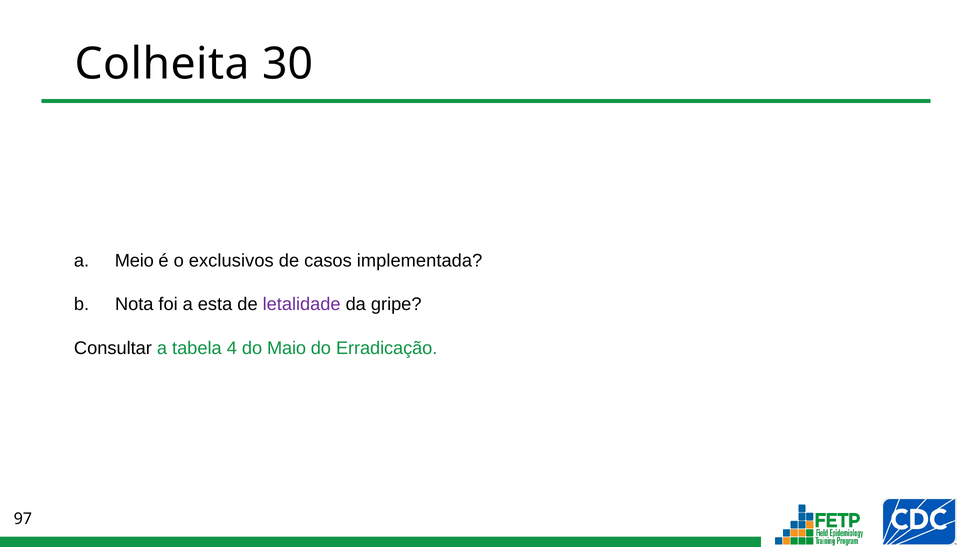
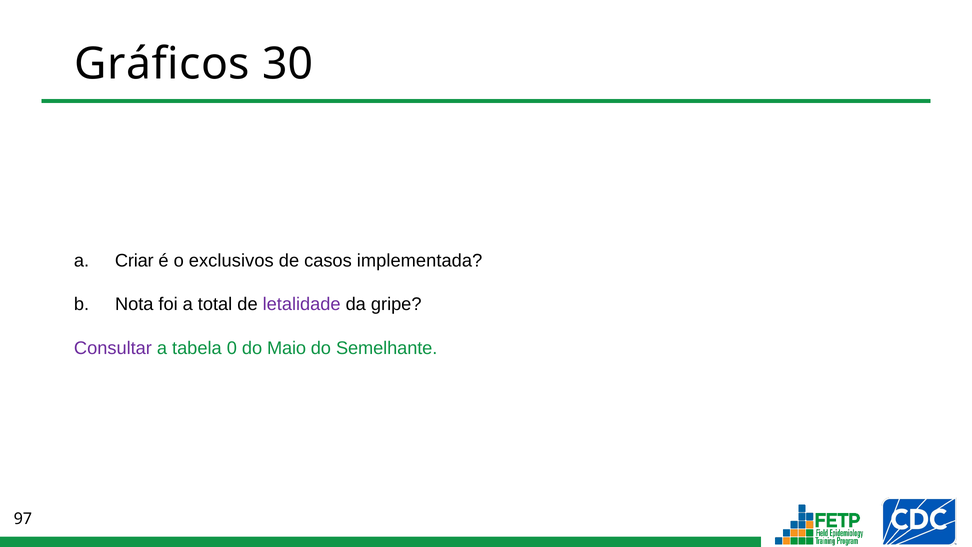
Colheita: Colheita -> Gráficos
Meio: Meio -> Criar
esta: esta -> total
Consultar colour: black -> purple
4: 4 -> 0
Erradicação: Erradicação -> Semelhante
